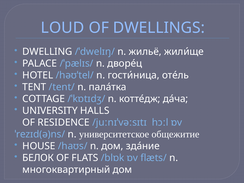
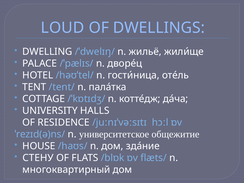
БЕЛОК: БЕЛОК -> СТЕНУ
